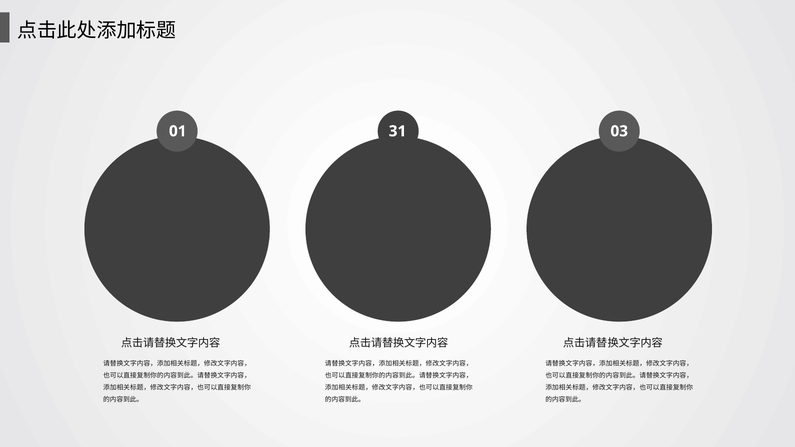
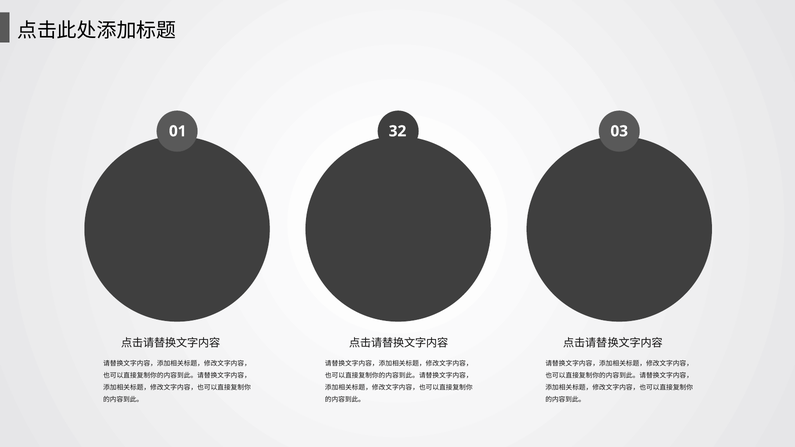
31: 31 -> 32
